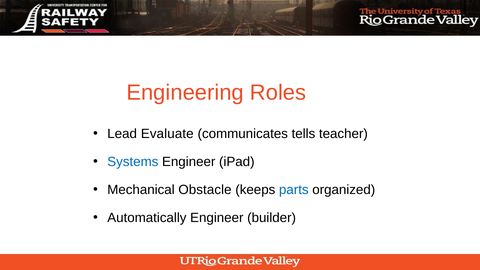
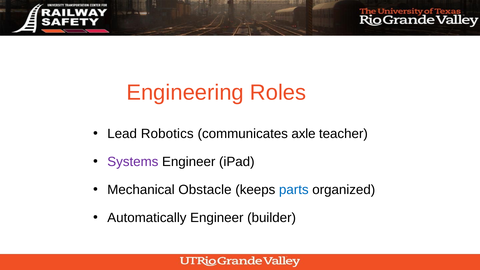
Evaluate: Evaluate -> Robotics
tells: tells -> axle
Systems colour: blue -> purple
